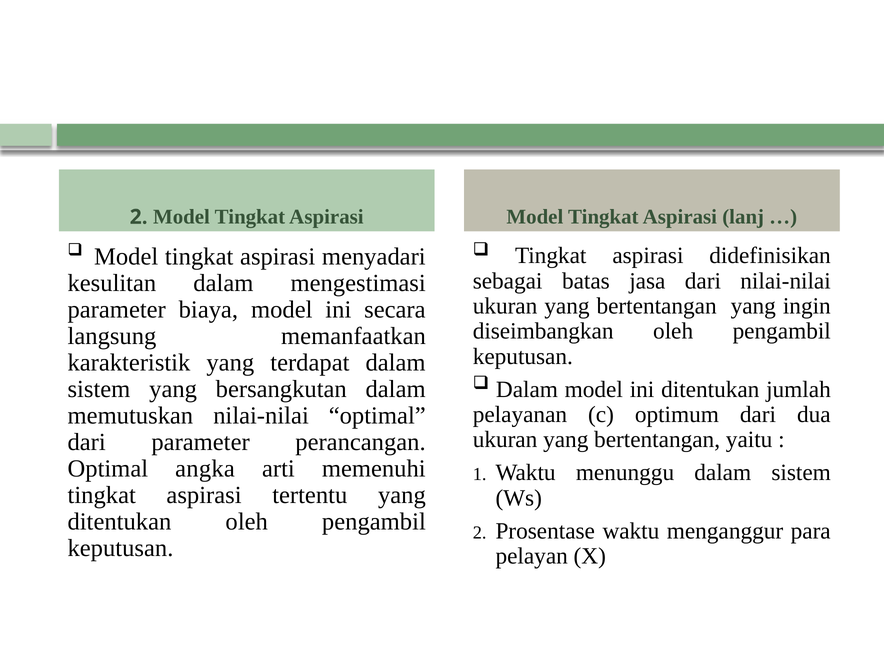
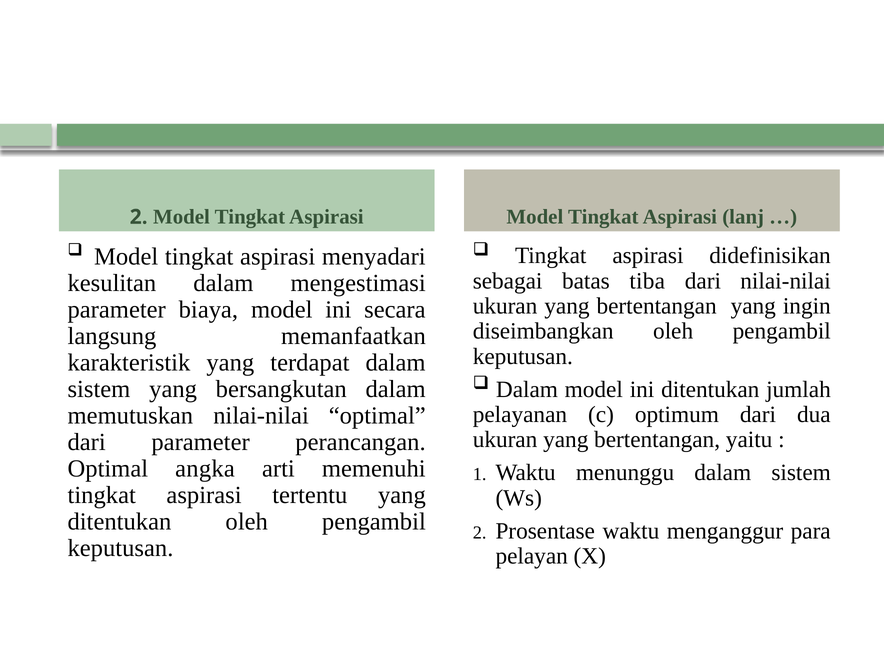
jasa: jasa -> tiba
